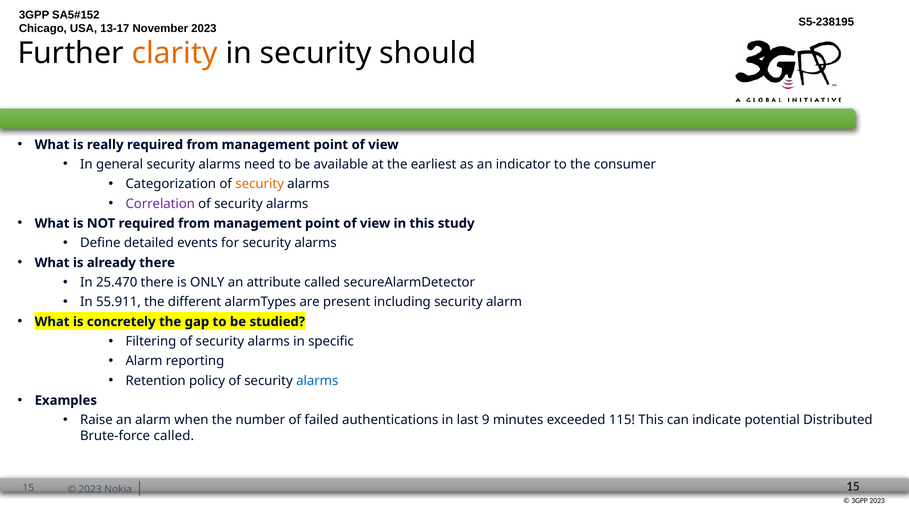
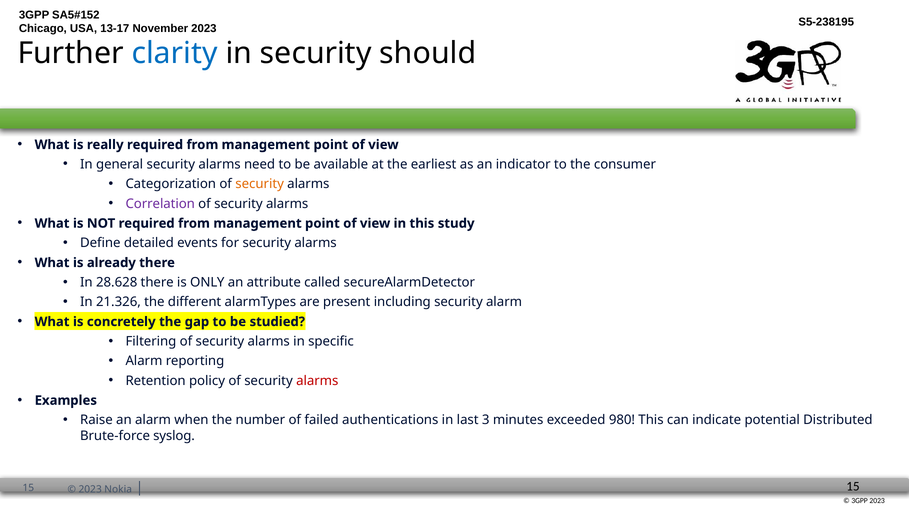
clarity colour: orange -> blue
25.470: 25.470 -> 28.628
55.911: 55.911 -> 21.326
alarms at (317, 381) colour: blue -> red
9: 9 -> 3
115: 115 -> 980
Brute-force called: called -> syslog
